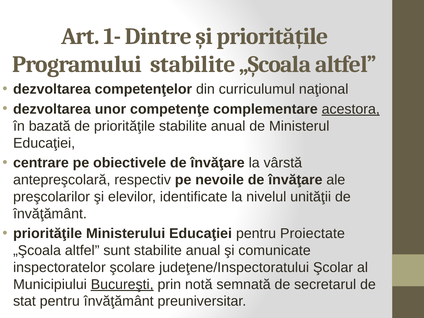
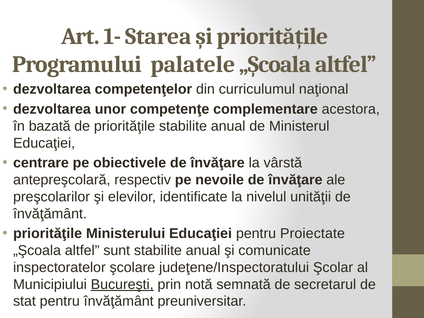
Dintre: Dintre -> Starea
Programului stabilite: stabilite -> palatele
acestora underline: present -> none
